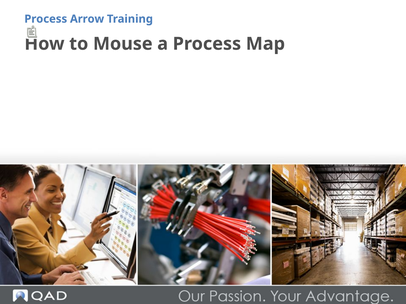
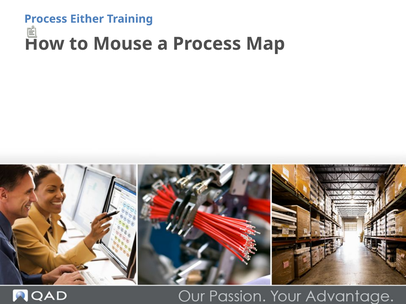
Arrow: Arrow -> Either
